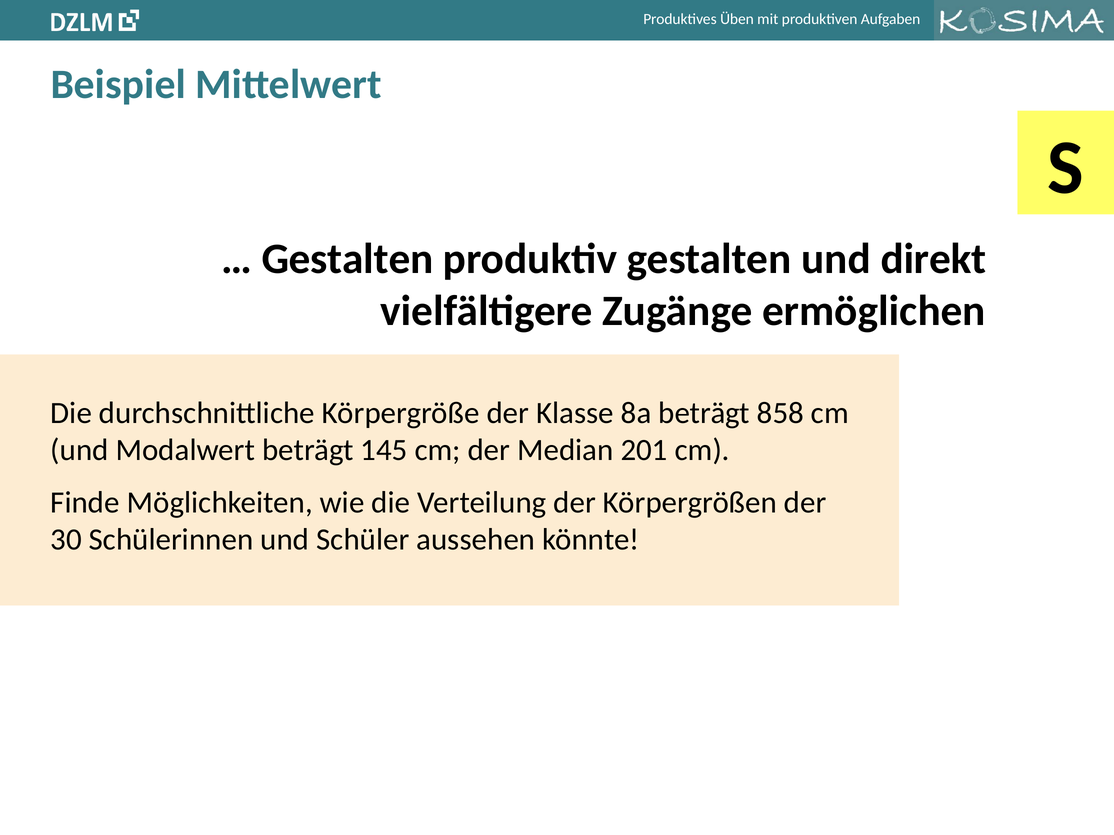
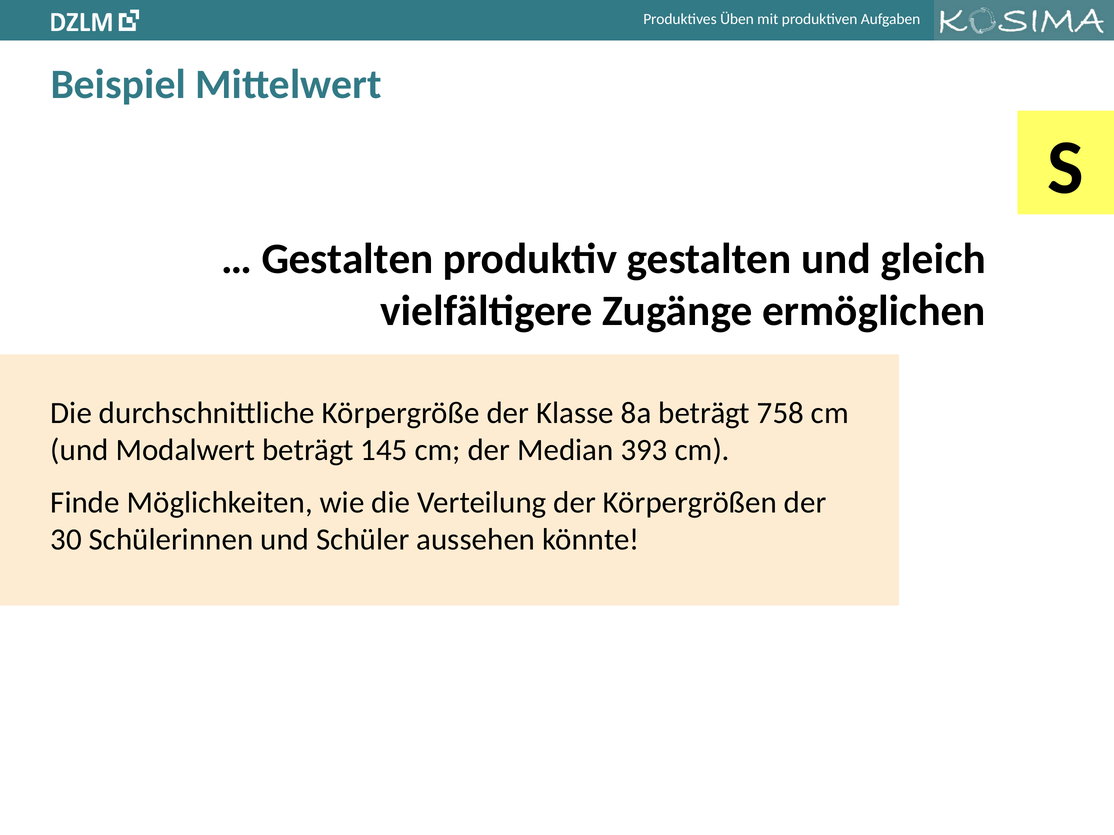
direkt: direkt -> gleich
858: 858 -> 758
201: 201 -> 393
